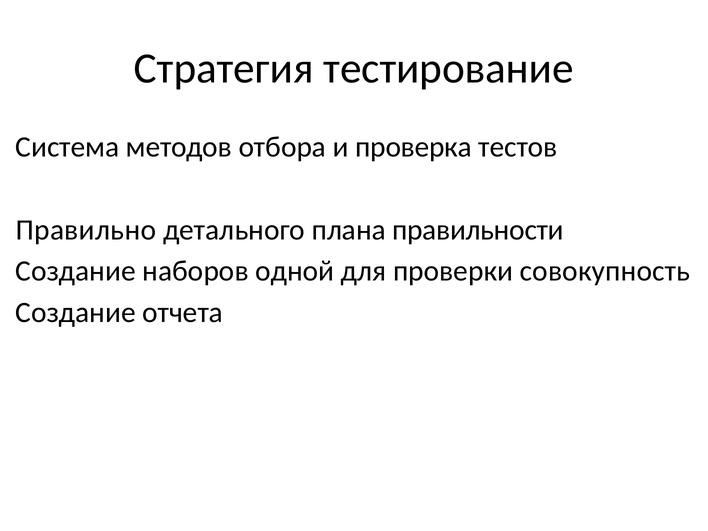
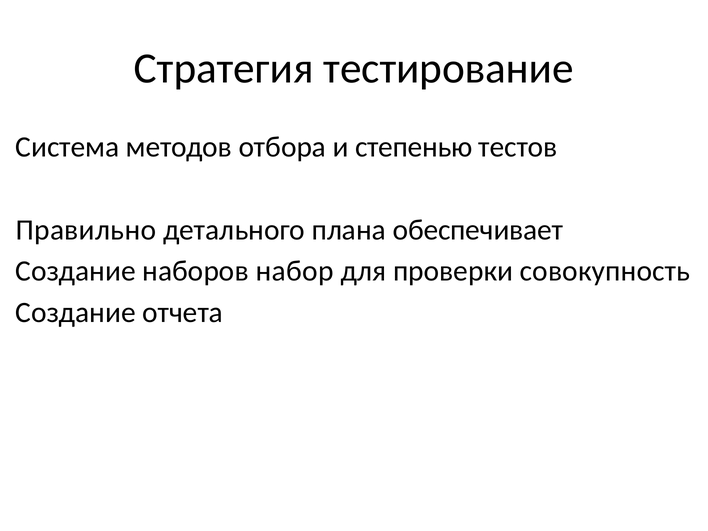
проверка: проверка -> степенью
правильности: правильности -> обеспечивает
одной: одной -> набор
